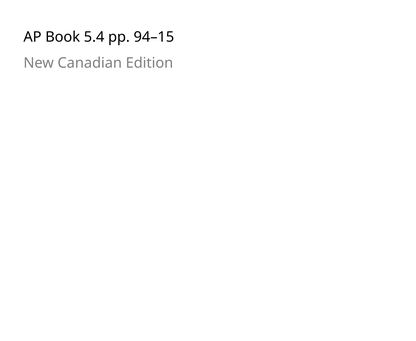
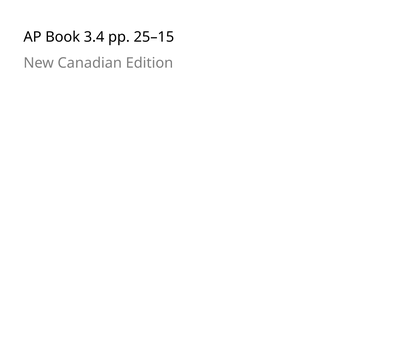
5.4: 5.4 -> 3.4
94–15: 94–15 -> 25–15
